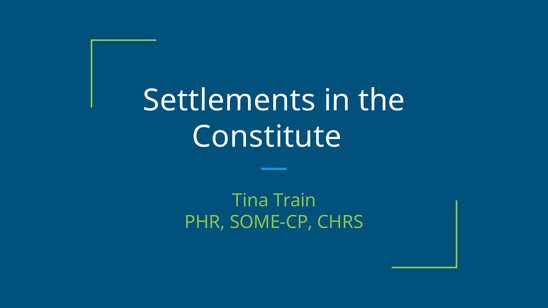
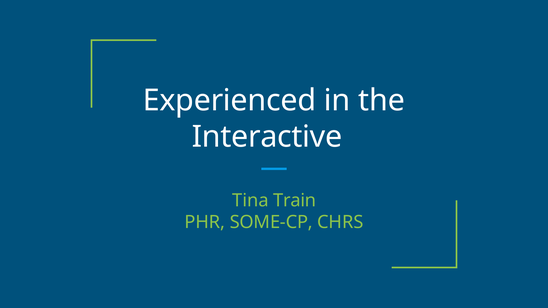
Settlements: Settlements -> Experienced
Constitute: Constitute -> Interactive
